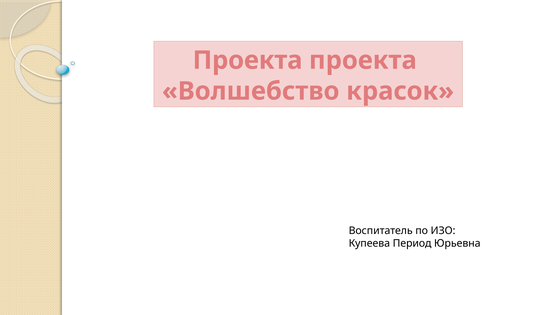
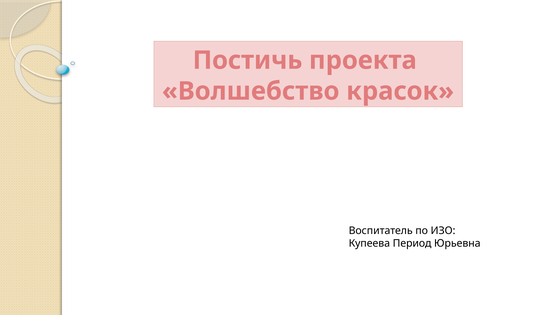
Проекта at (248, 60): Проекта -> Постичь
